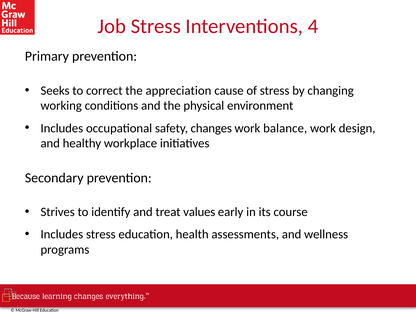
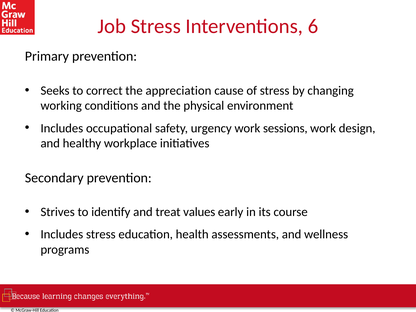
4: 4 -> 6
changes: changes -> urgency
balance: balance -> sessions
